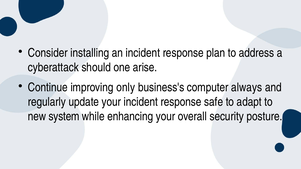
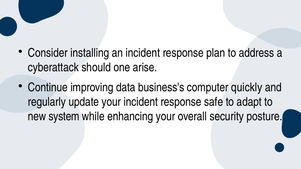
only: only -> data
always: always -> quickly
